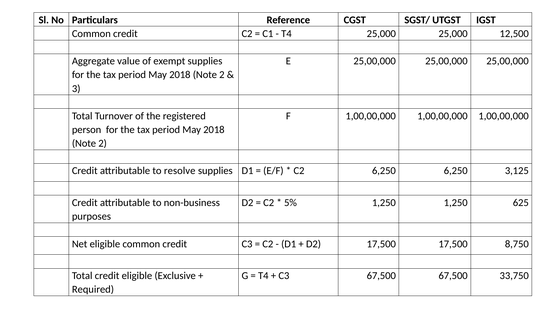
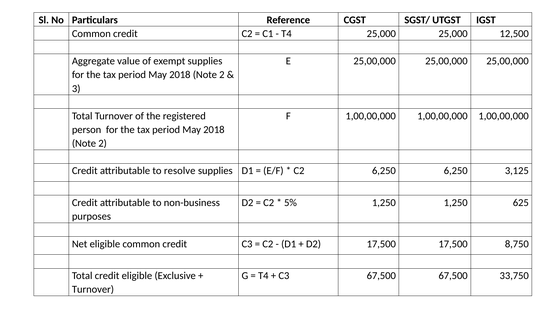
Required at (93, 289): Required -> Turnover
